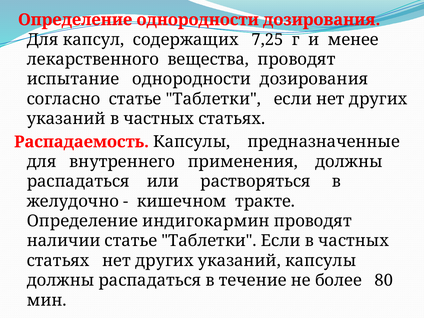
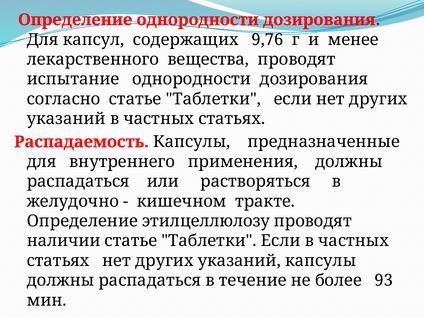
7,25: 7,25 -> 9,76
индигокармин: индигокармин -> этилцеллюлозу
80: 80 -> 93
